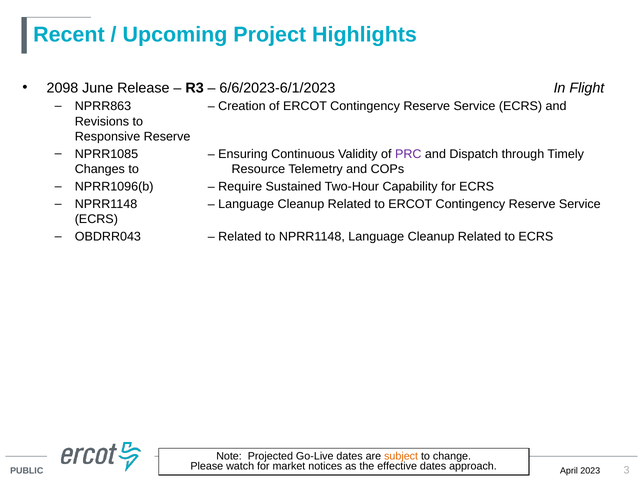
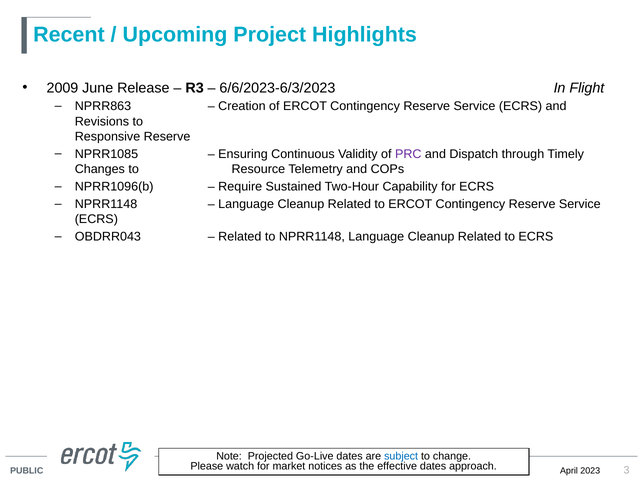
2098: 2098 -> 2009
6/6/2023-6/1/2023: 6/6/2023-6/1/2023 -> 6/6/2023-6/3/2023
subject colour: orange -> blue
